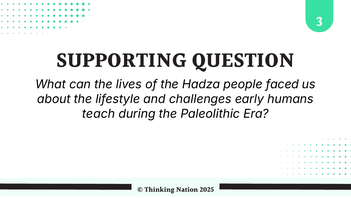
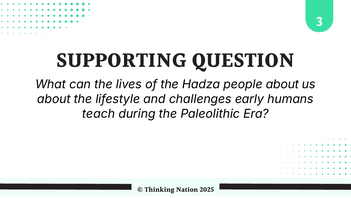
people faced: faced -> about
